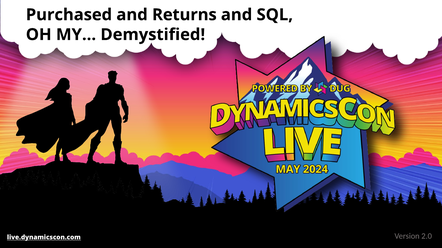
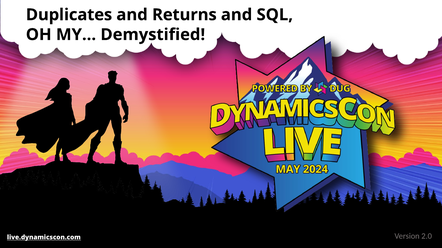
Purchased: Purchased -> Duplicates
